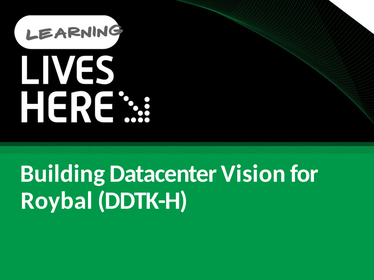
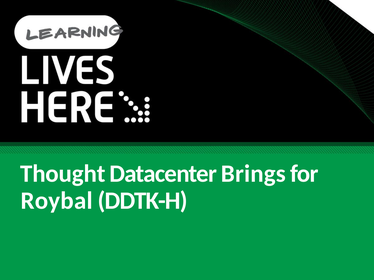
Building: Building -> Thought
Vision: Vision -> Brings
